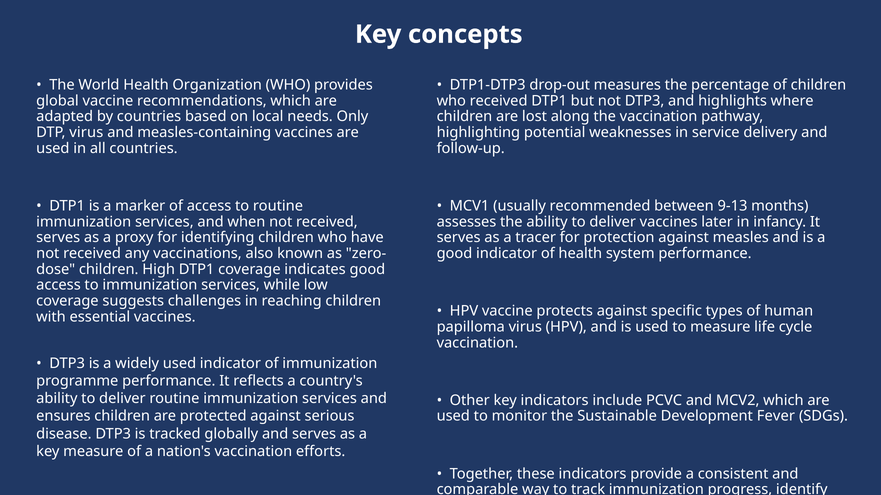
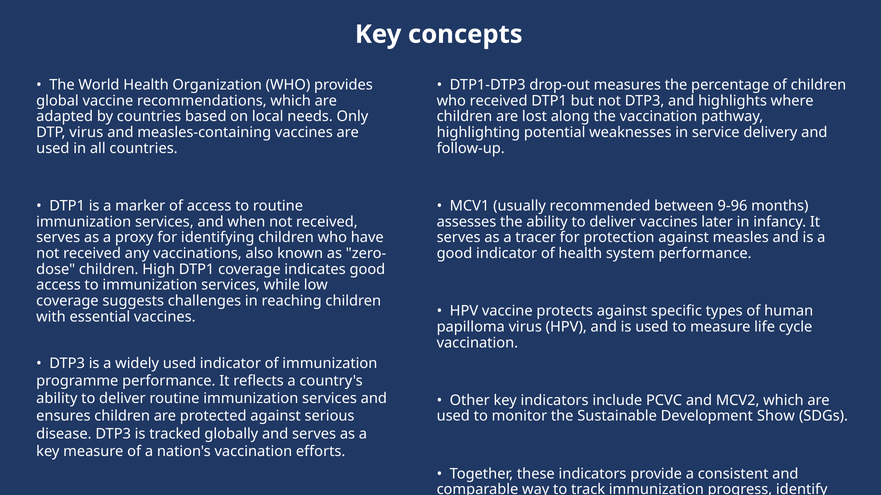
9-13: 9-13 -> 9-96
Fever: Fever -> Show
